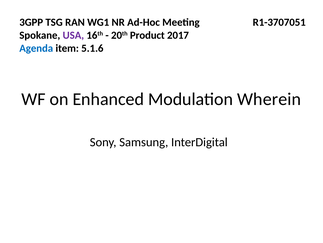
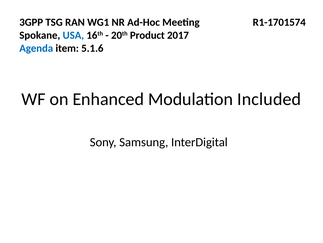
R1-3707051: R1-3707051 -> R1-1701574
USA colour: purple -> blue
Wherein: Wherein -> Included
